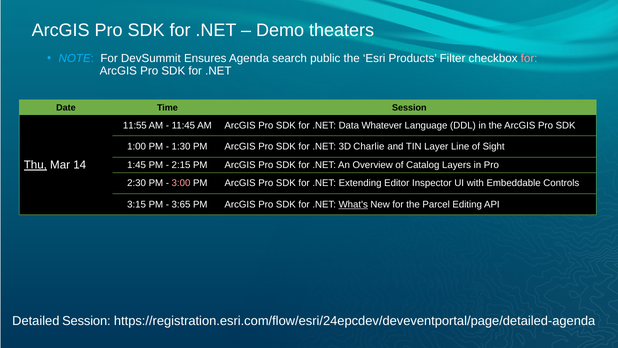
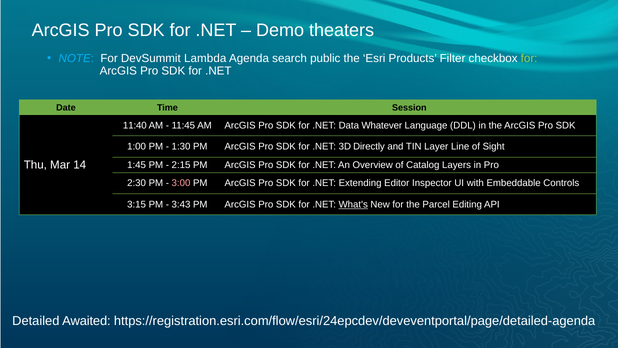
Ensures: Ensures -> Lambda
for at (529, 58) colour: pink -> light green
11:55: 11:55 -> 11:40
Charlie: Charlie -> Directly
Thu underline: present -> none
3:65: 3:65 -> 3:43
Detailed Session: Session -> Awaited
